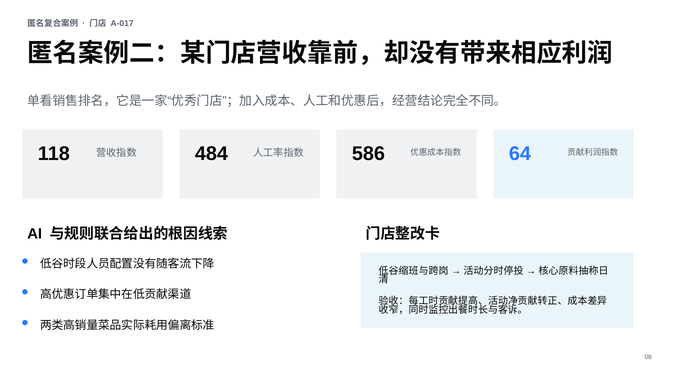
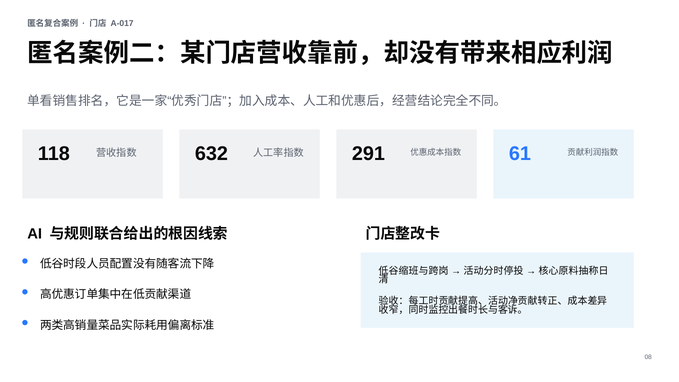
484: 484 -> 632
586: 586 -> 291
64: 64 -> 61
